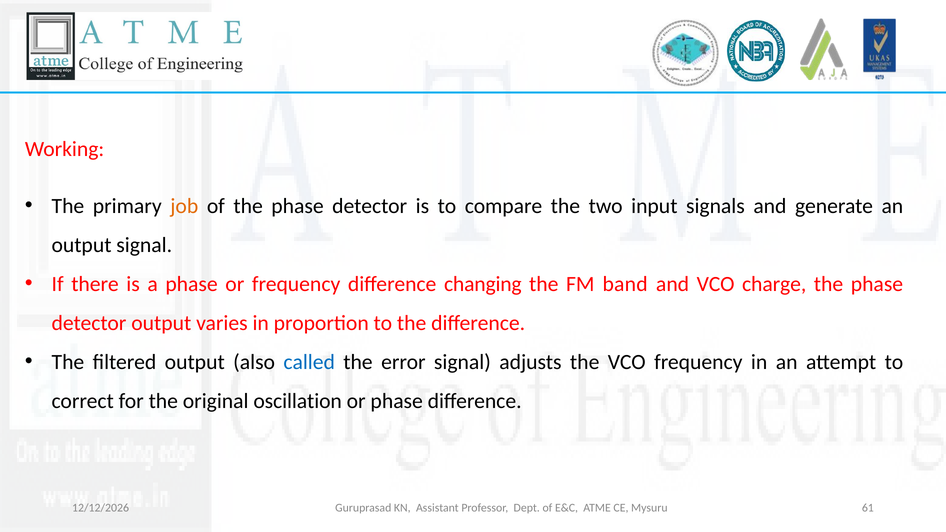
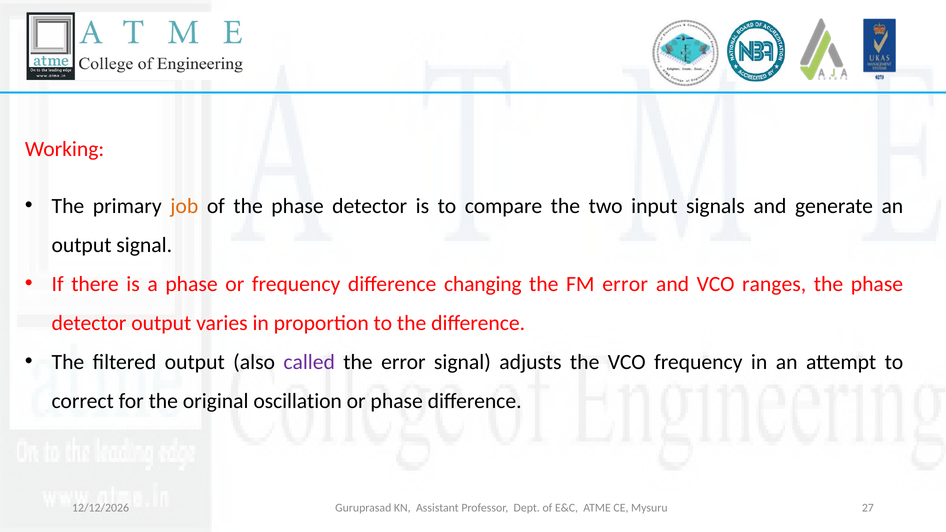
FM band: band -> error
charge: charge -> ranges
called colour: blue -> purple
61: 61 -> 27
